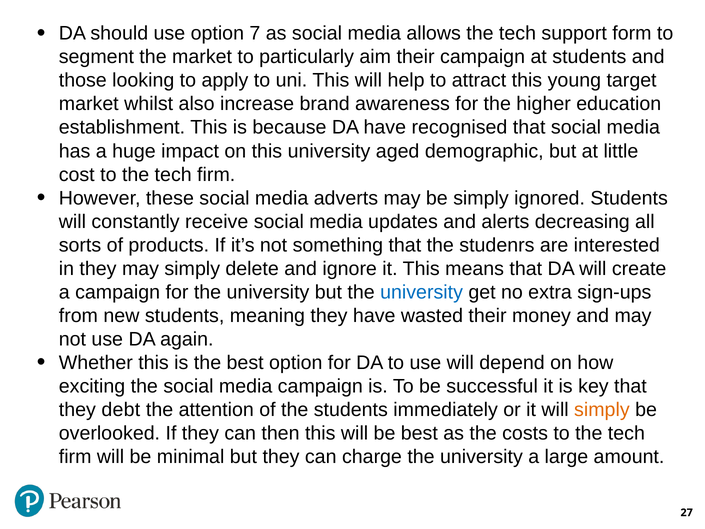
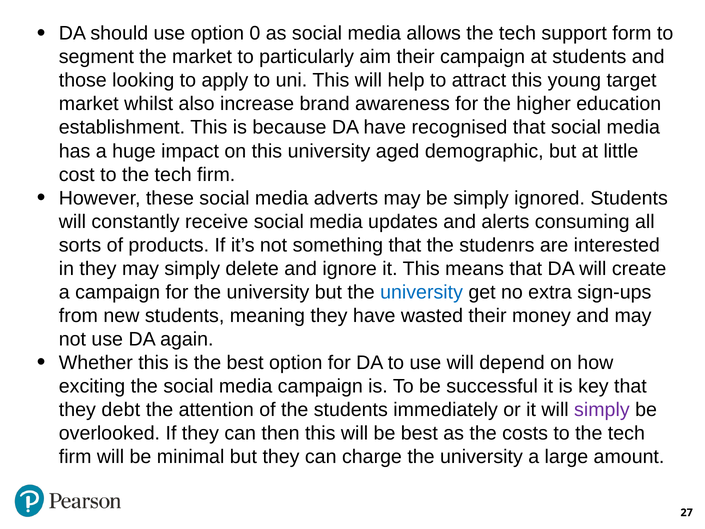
7: 7 -> 0
decreasing: decreasing -> consuming
simply at (602, 410) colour: orange -> purple
